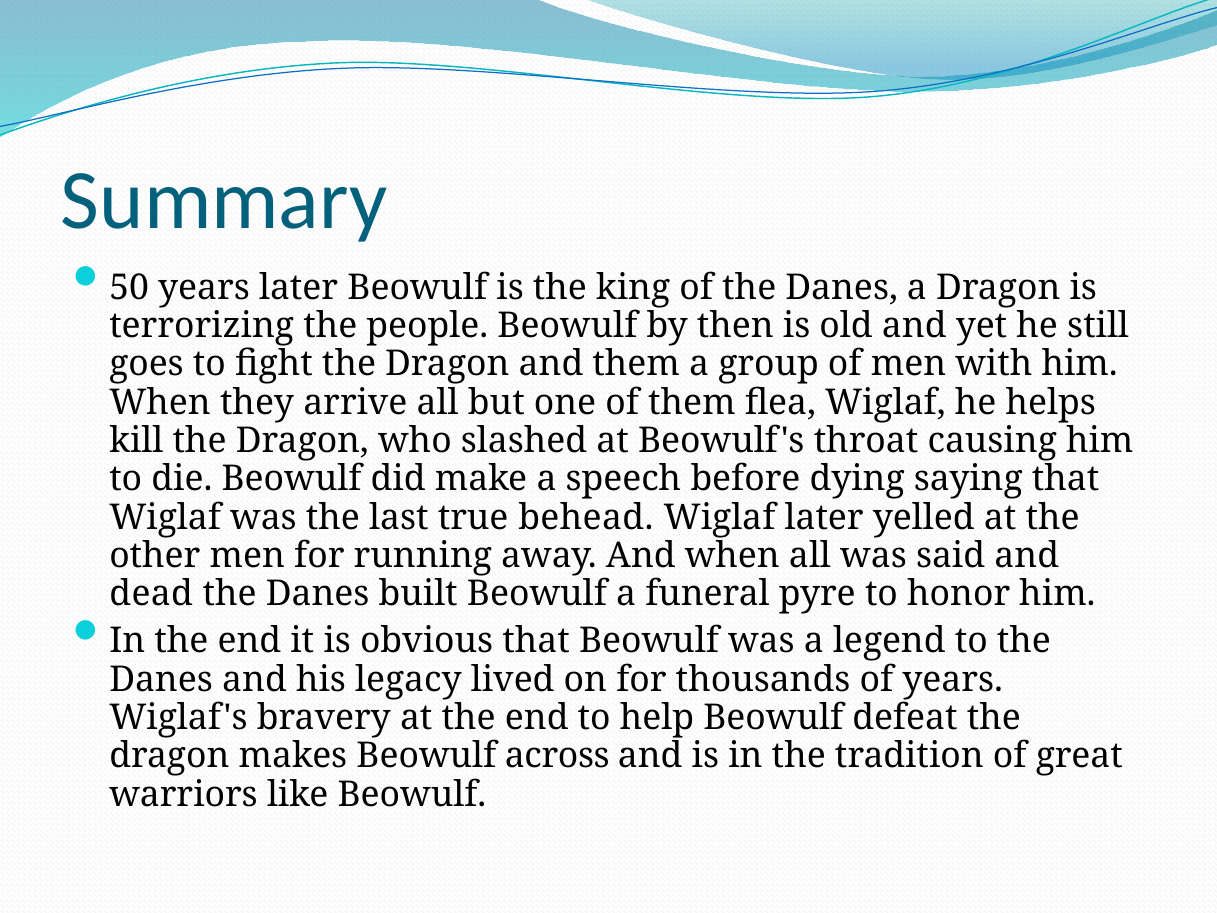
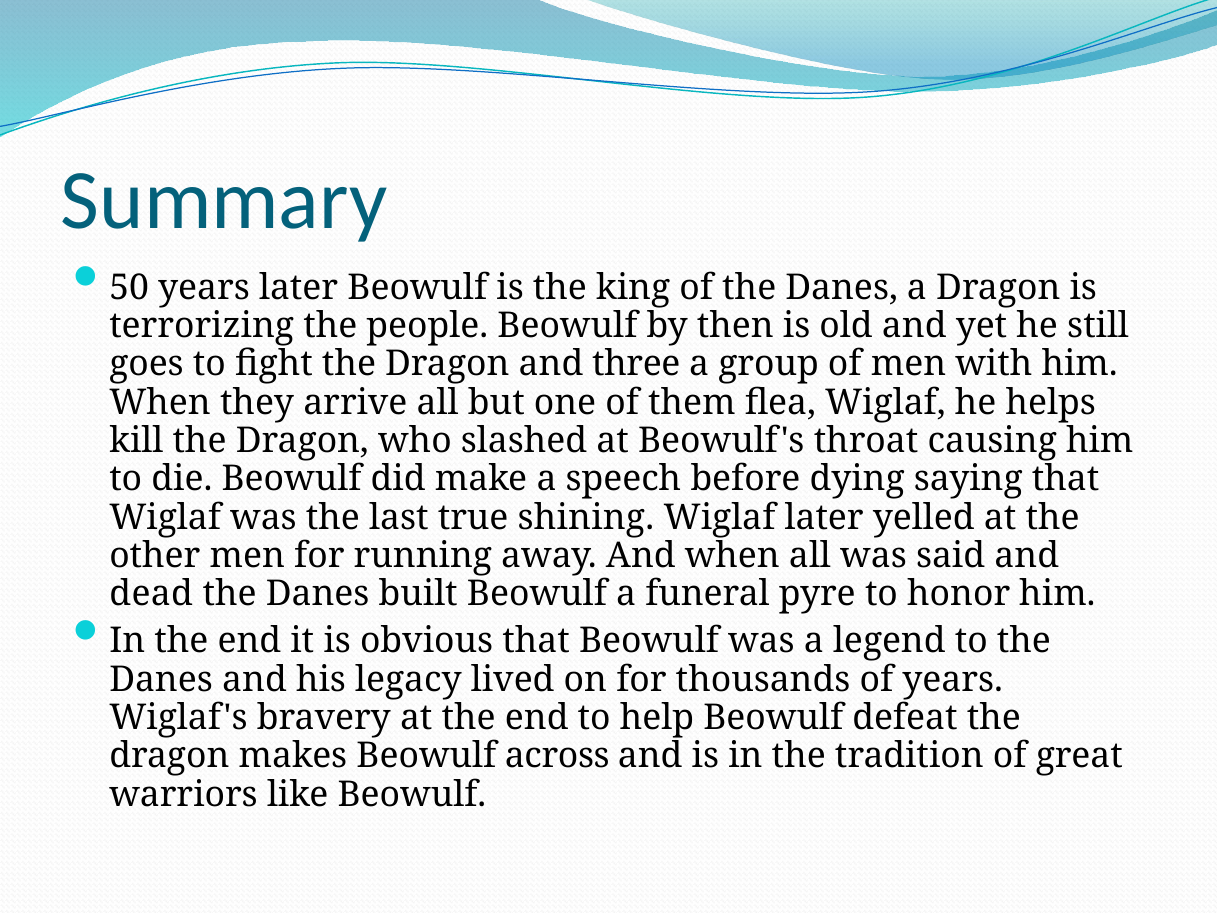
and them: them -> three
behead: behead -> shining
